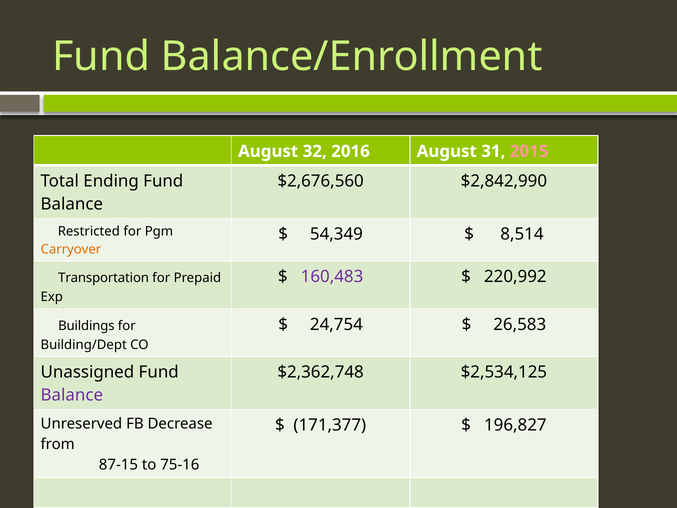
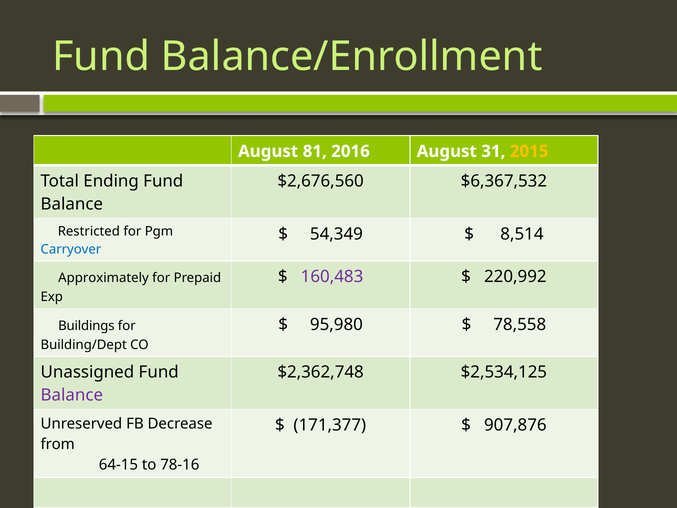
32: 32 -> 81
2015 colour: pink -> yellow
$2,842,990: $2,842,990 -> $6,367,532
Carryover colour: orange -> blue
Transportation: Transportation -> Approximately
24,754: 24,754 -> 95,980
26,583: 26,583 -> 78,558
196,827: 196,827 -> 907,876
87-15: 87-15 -> 64-15
75-16: 75-16 -> 78-16
